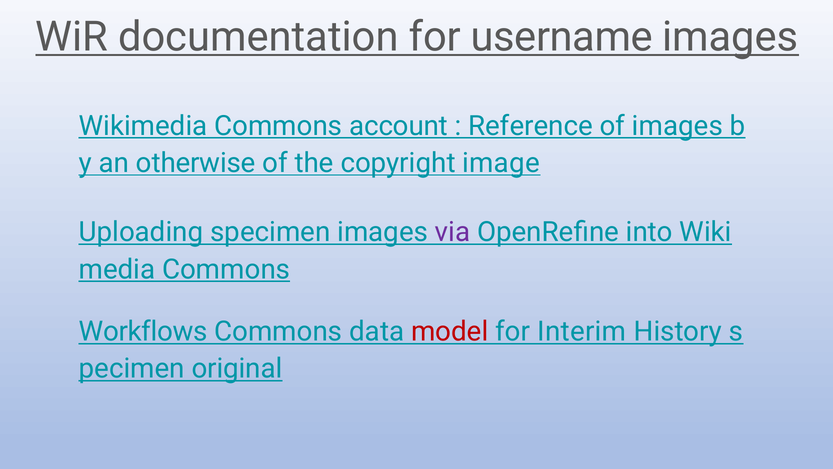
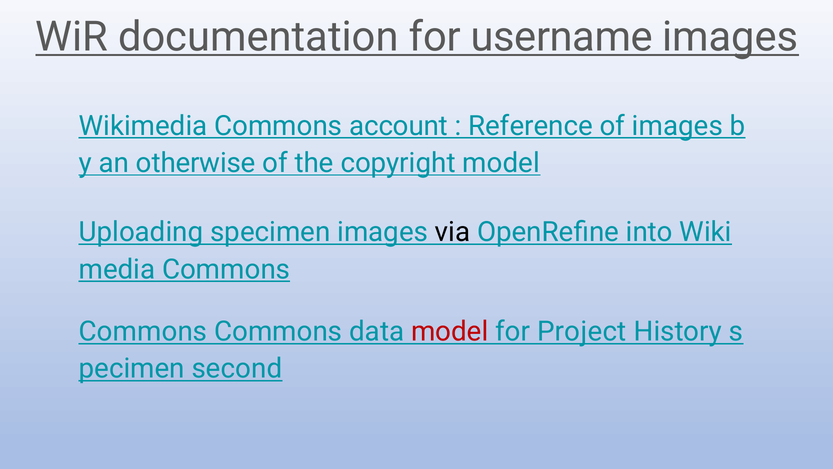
copyright image: image -> model
via colour: purple -> black
Workflows at (143, 331): Workflows -> Commons
Interim: Interim -> Project
original: original -> second
